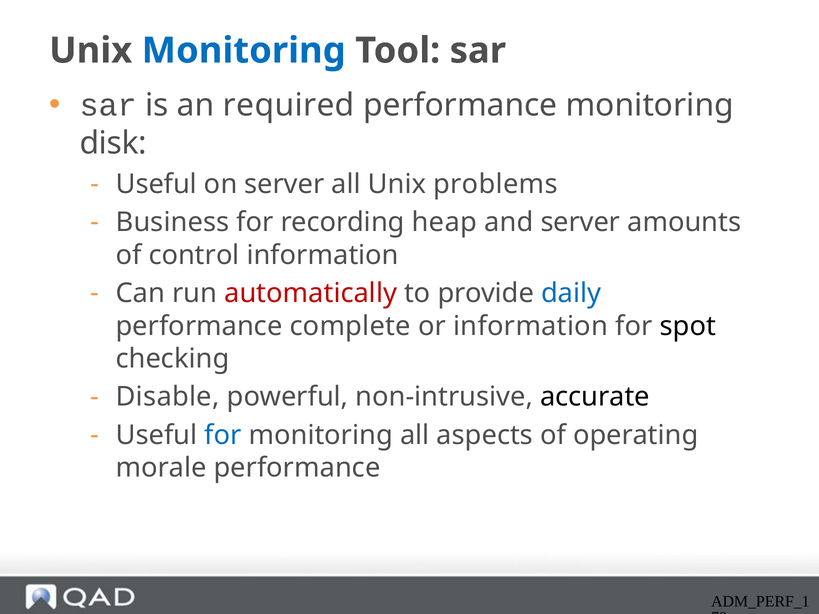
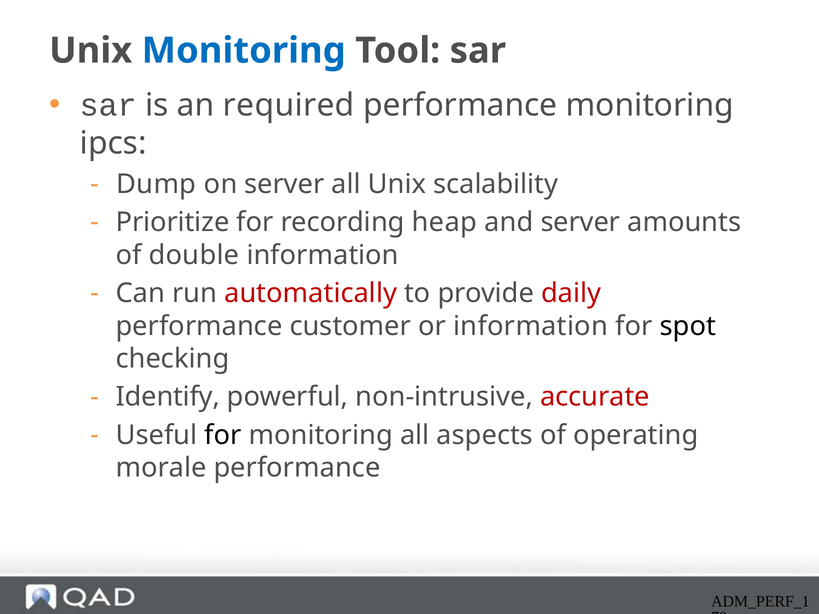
disk: disk -> ipcs
Useful at (156, 184): Useful -> Dump
problems: problems -> scalability
Business: Business -> Prioritize
control: control -> double
daily colour: blue -> red
complete: complete -> customer
Disable: Disable -> Identify
accurate colour: black -> red
for at (223, 435) colour: blue -> black
